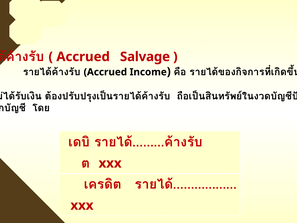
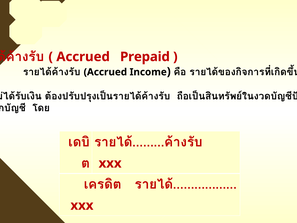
Salvage: Salvage -> Prepaid
